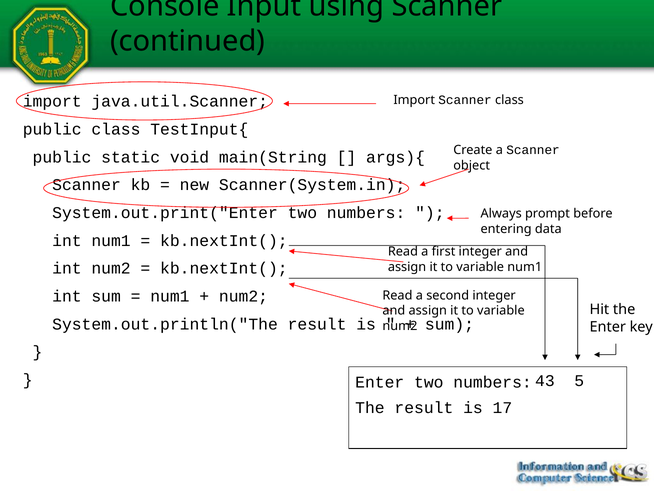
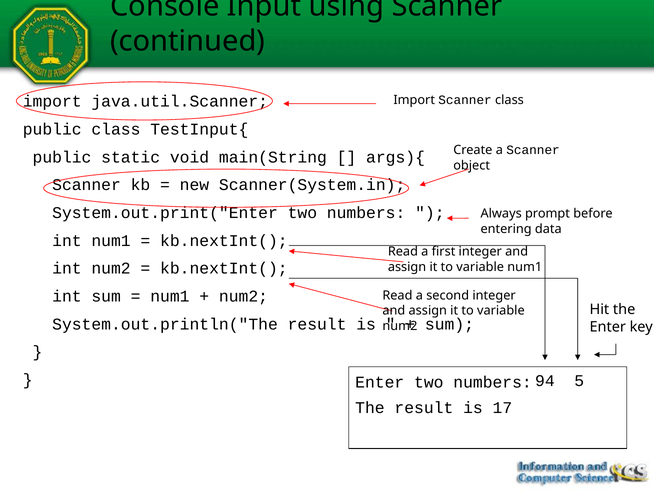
43: 43 -> 94
